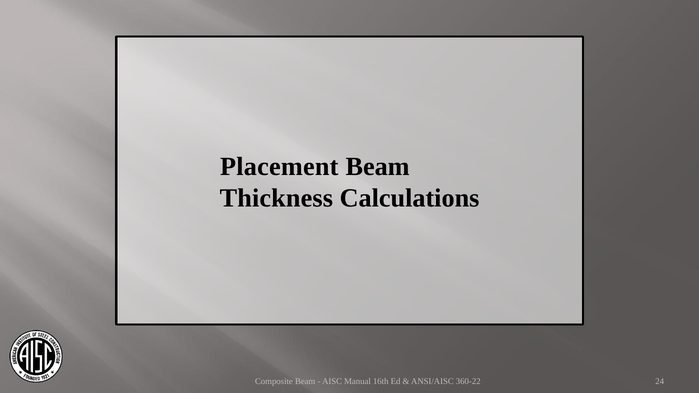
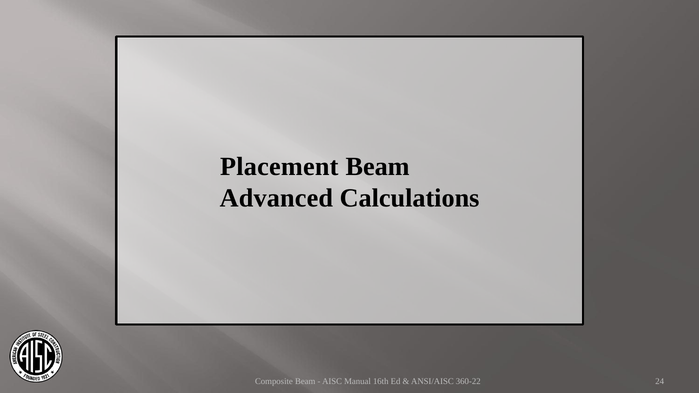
Thickness: Thickness -> Advanced
